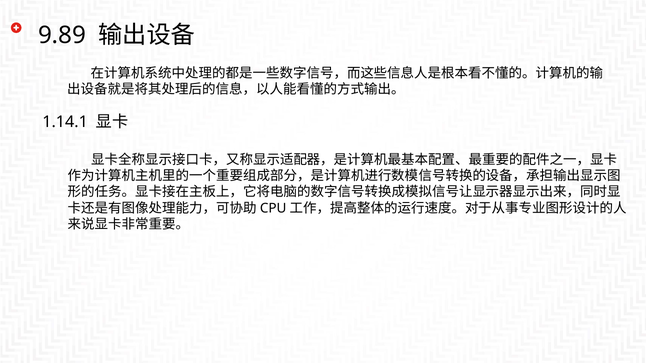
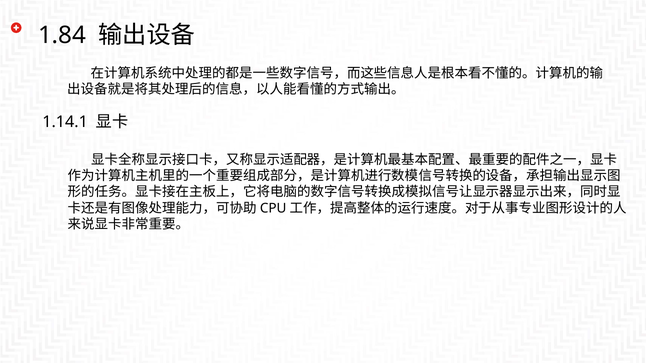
9.89: 9.89 -> 1.84
